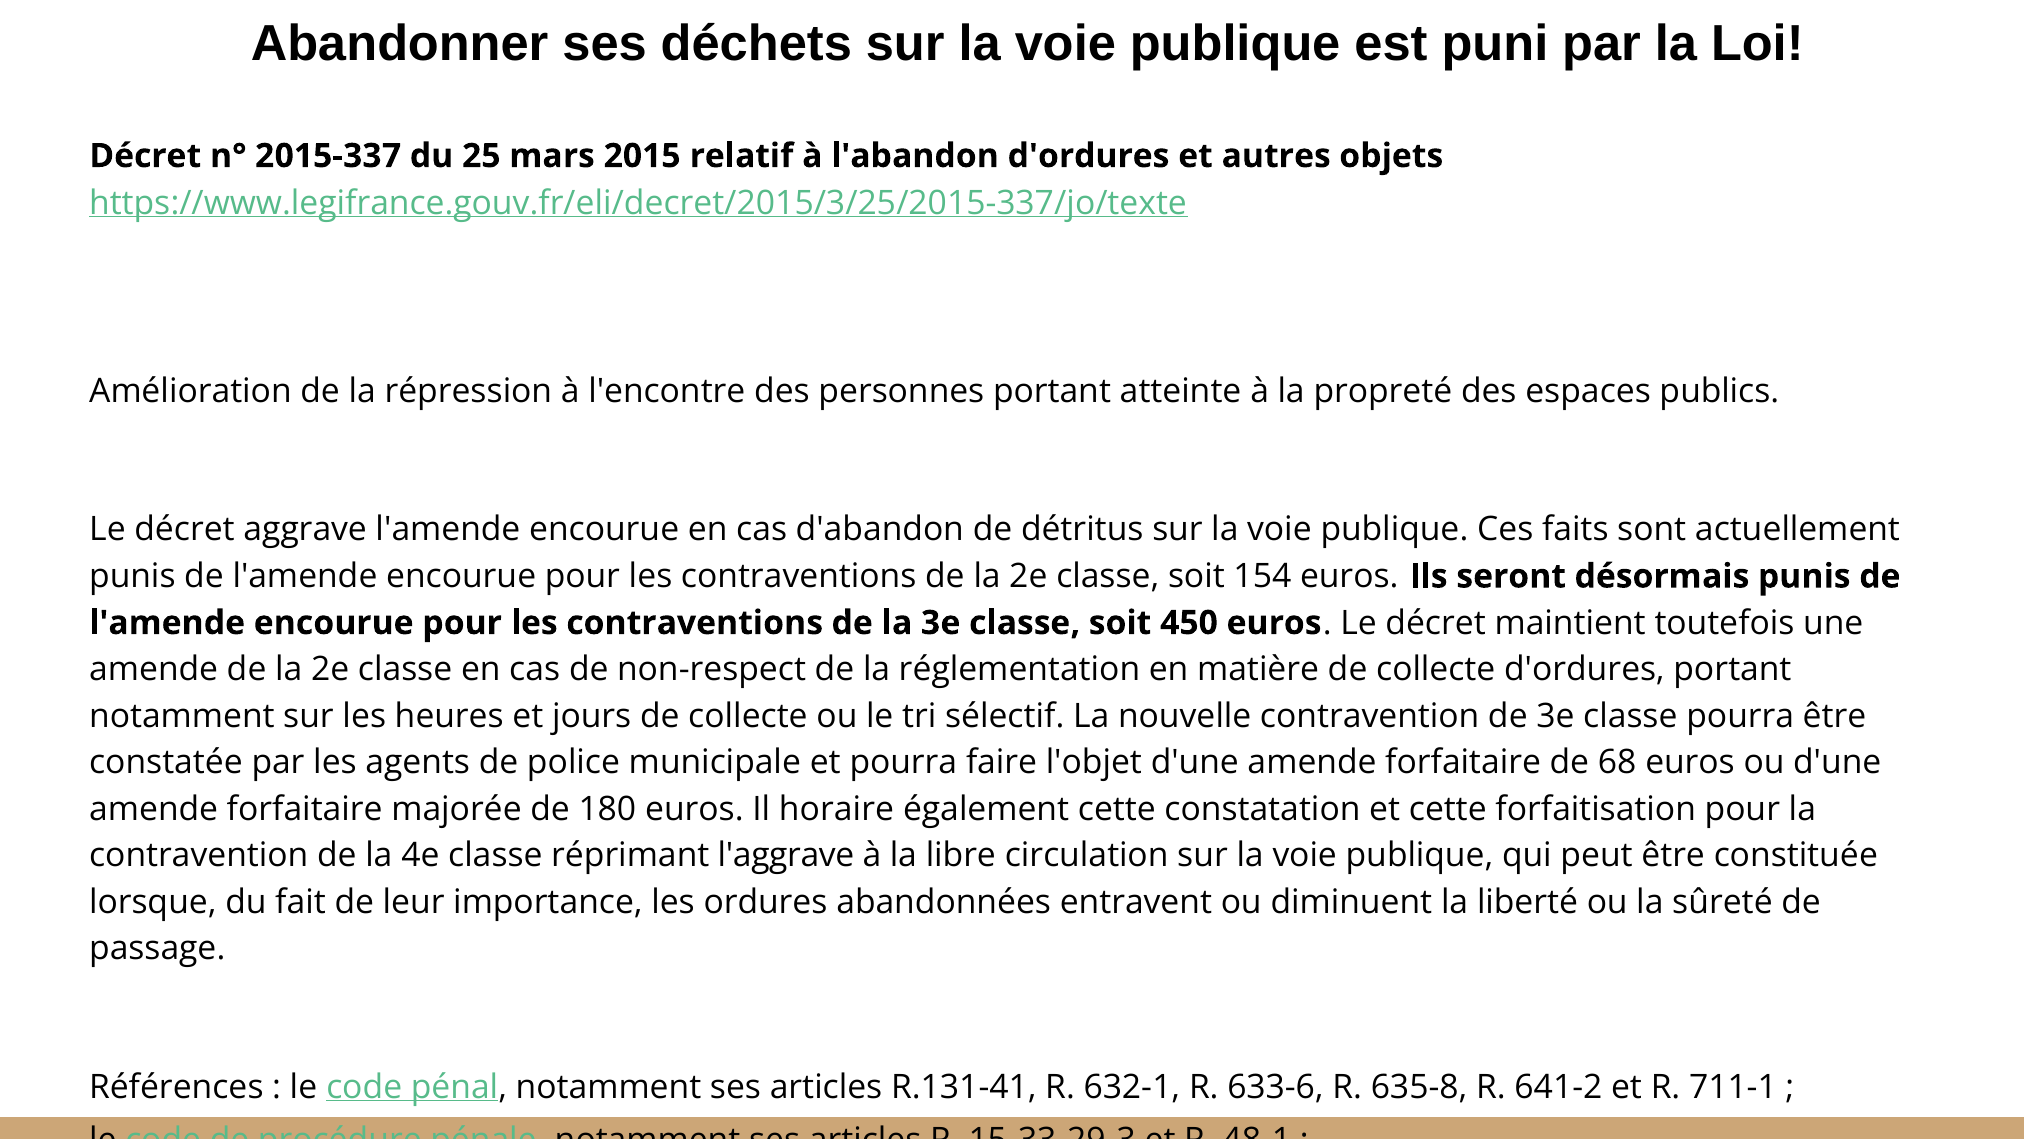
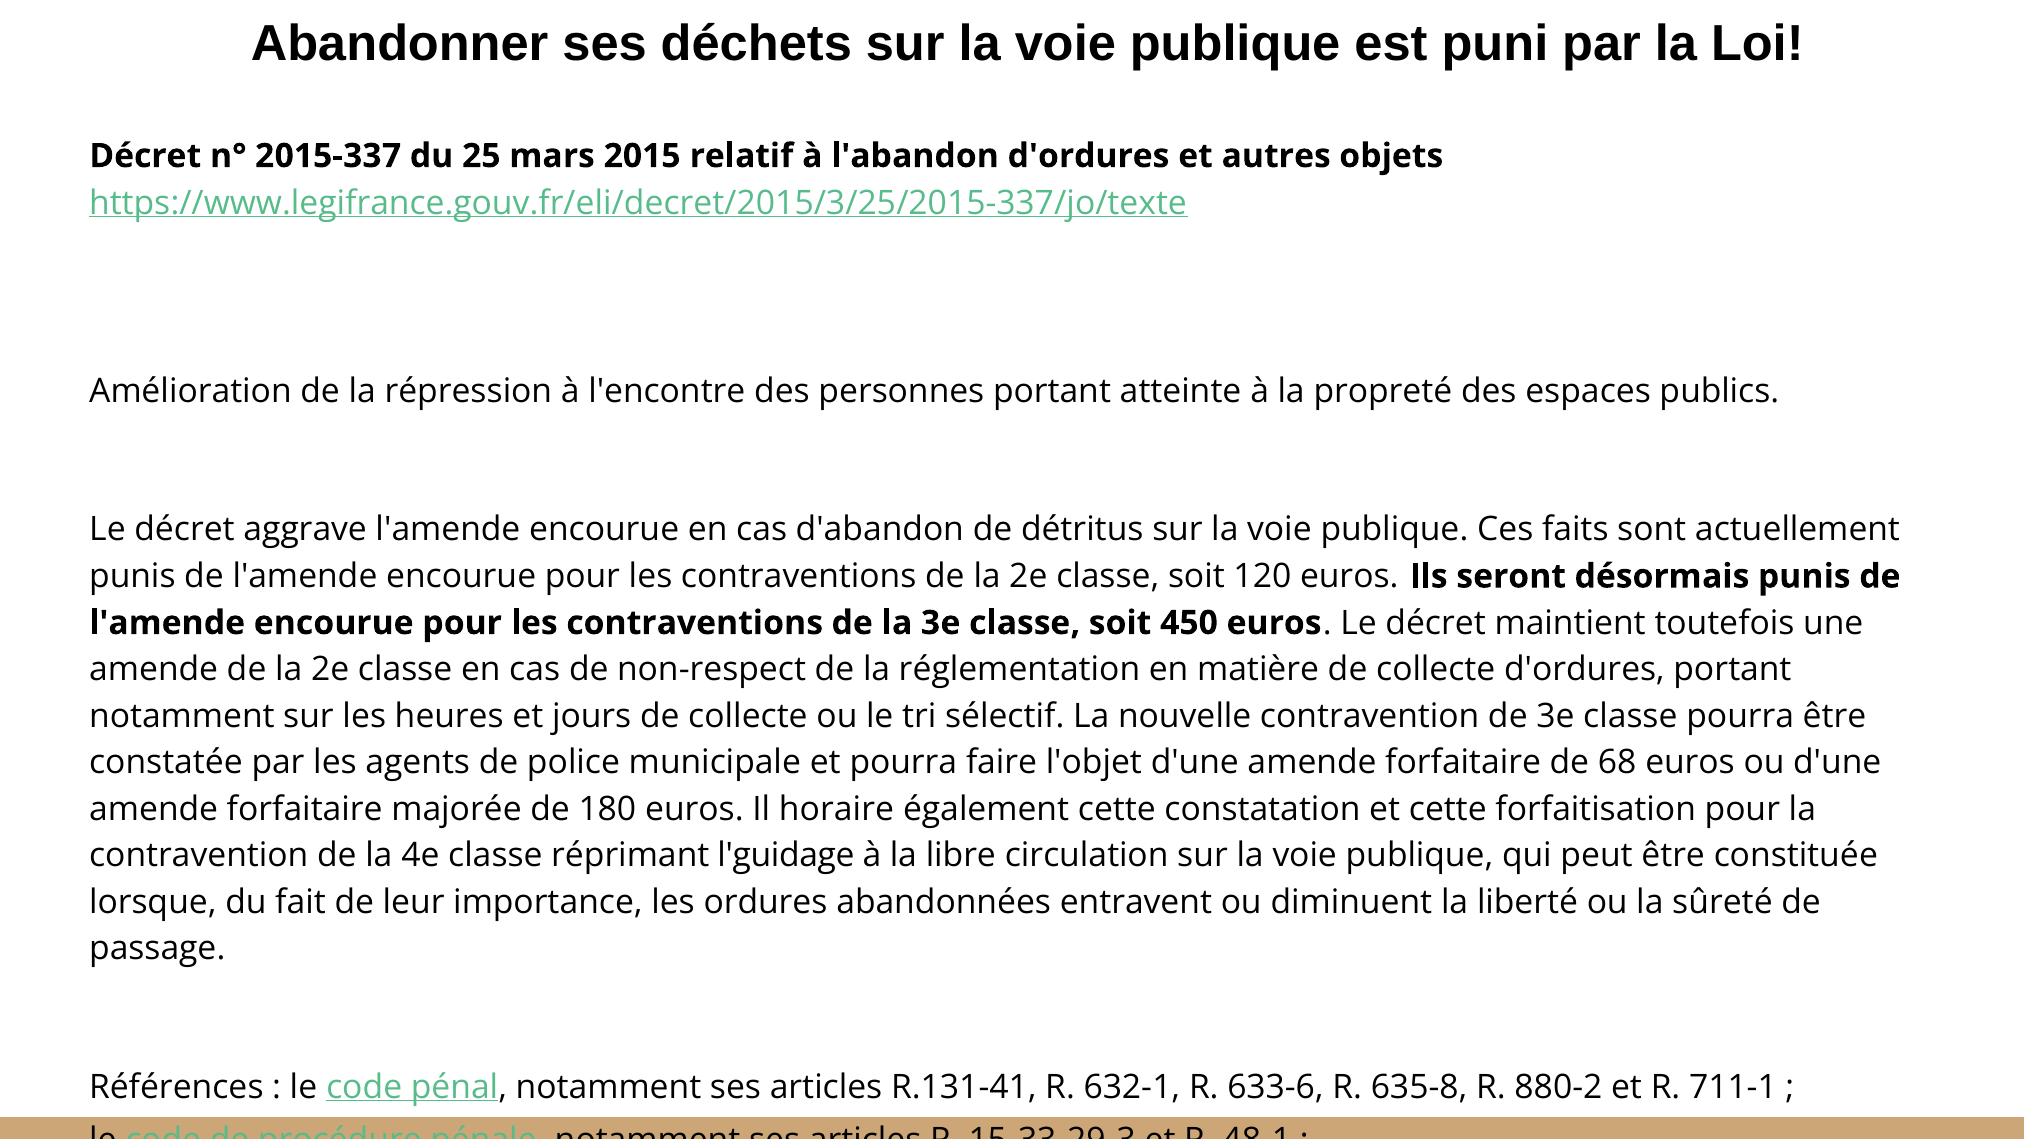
154: 154 -> 120
l'aggrave: l'aggrave -> l'guidage
641-2: 641-2 -> 880-2
